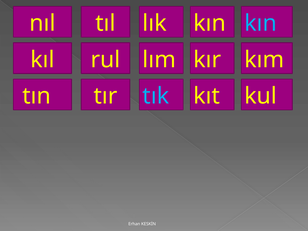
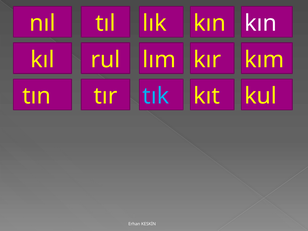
kın at (261, 23) colour: light blue -> white
